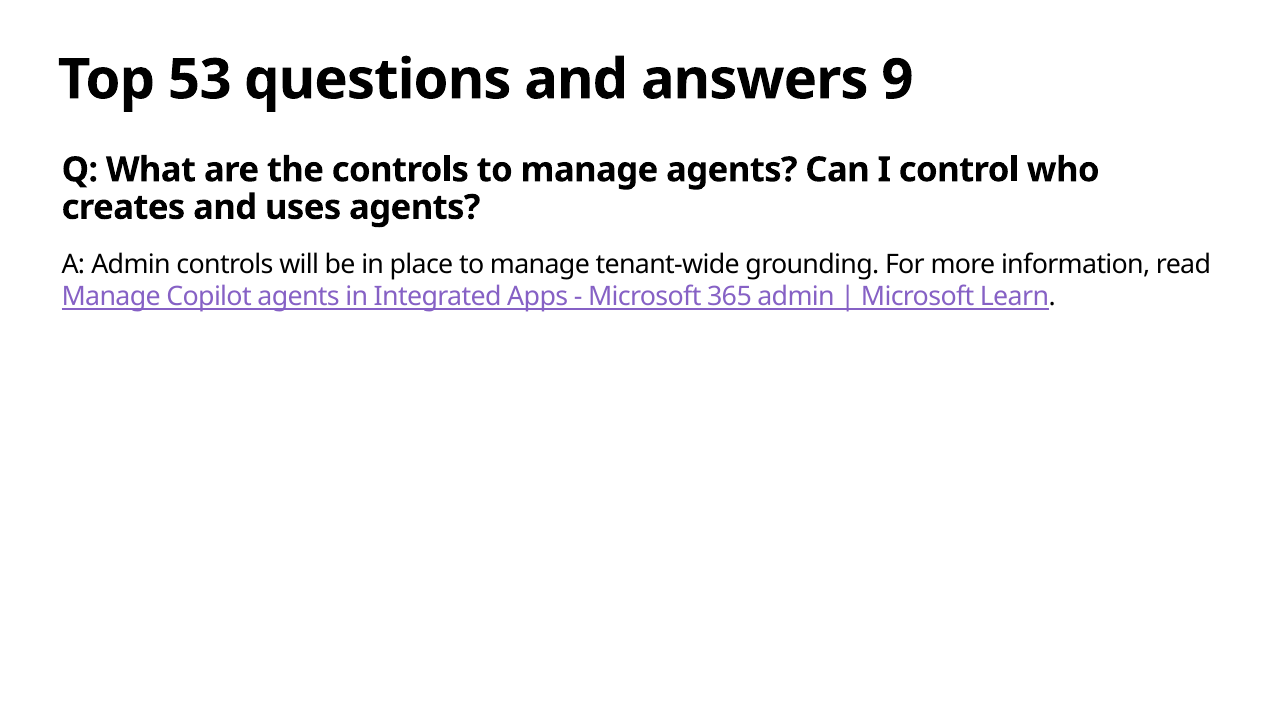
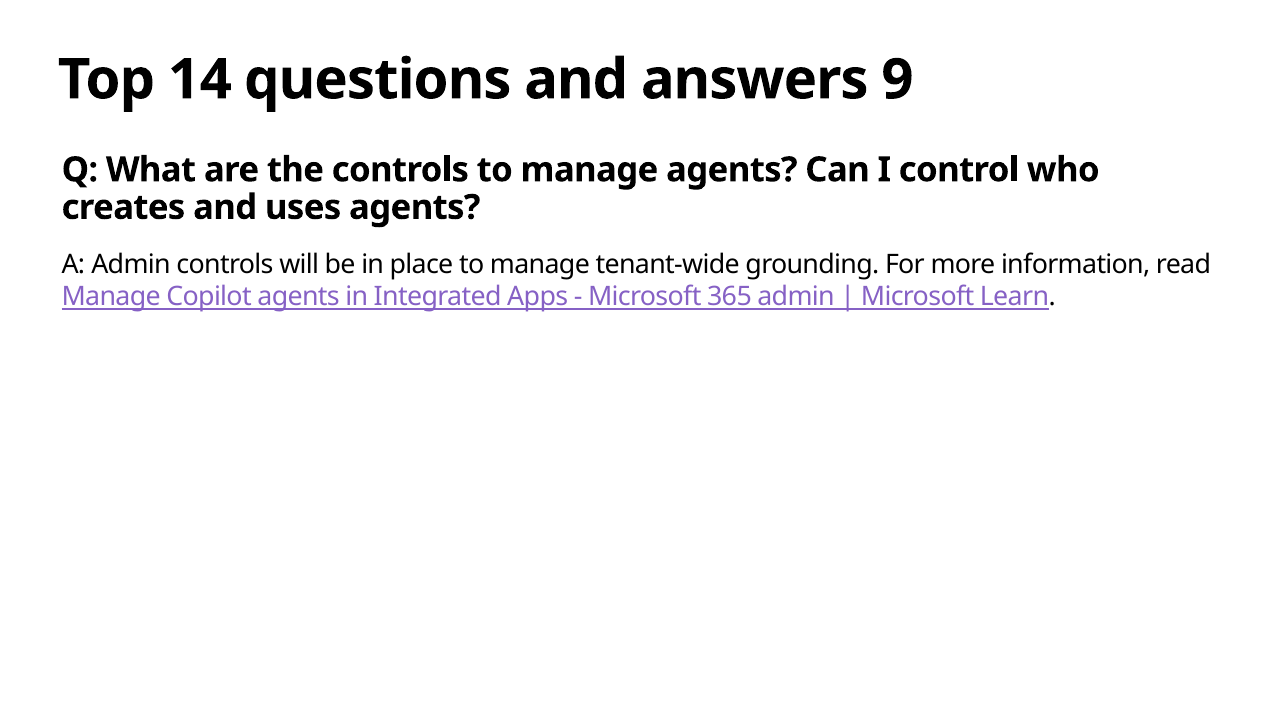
53: 53 -> 14
